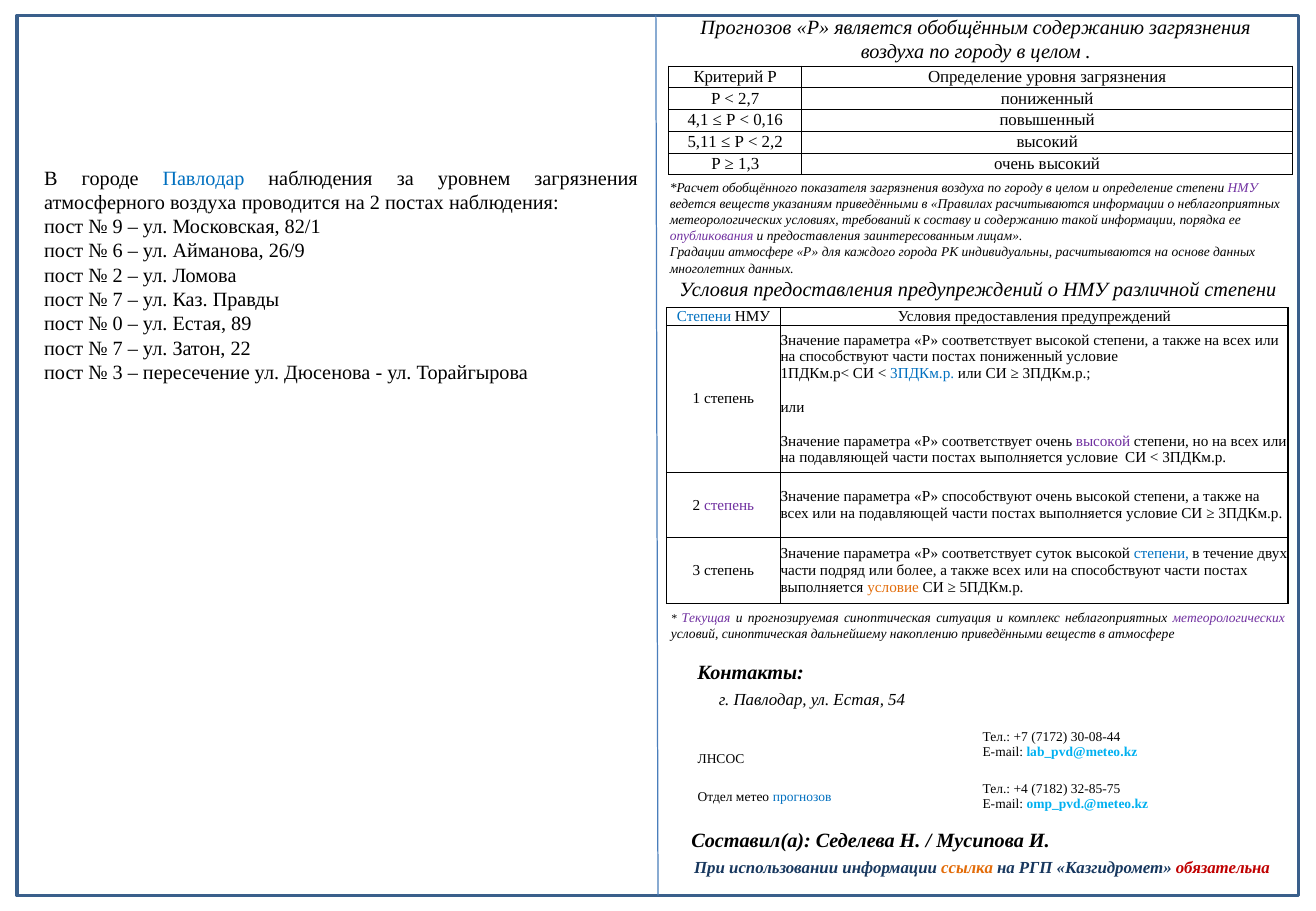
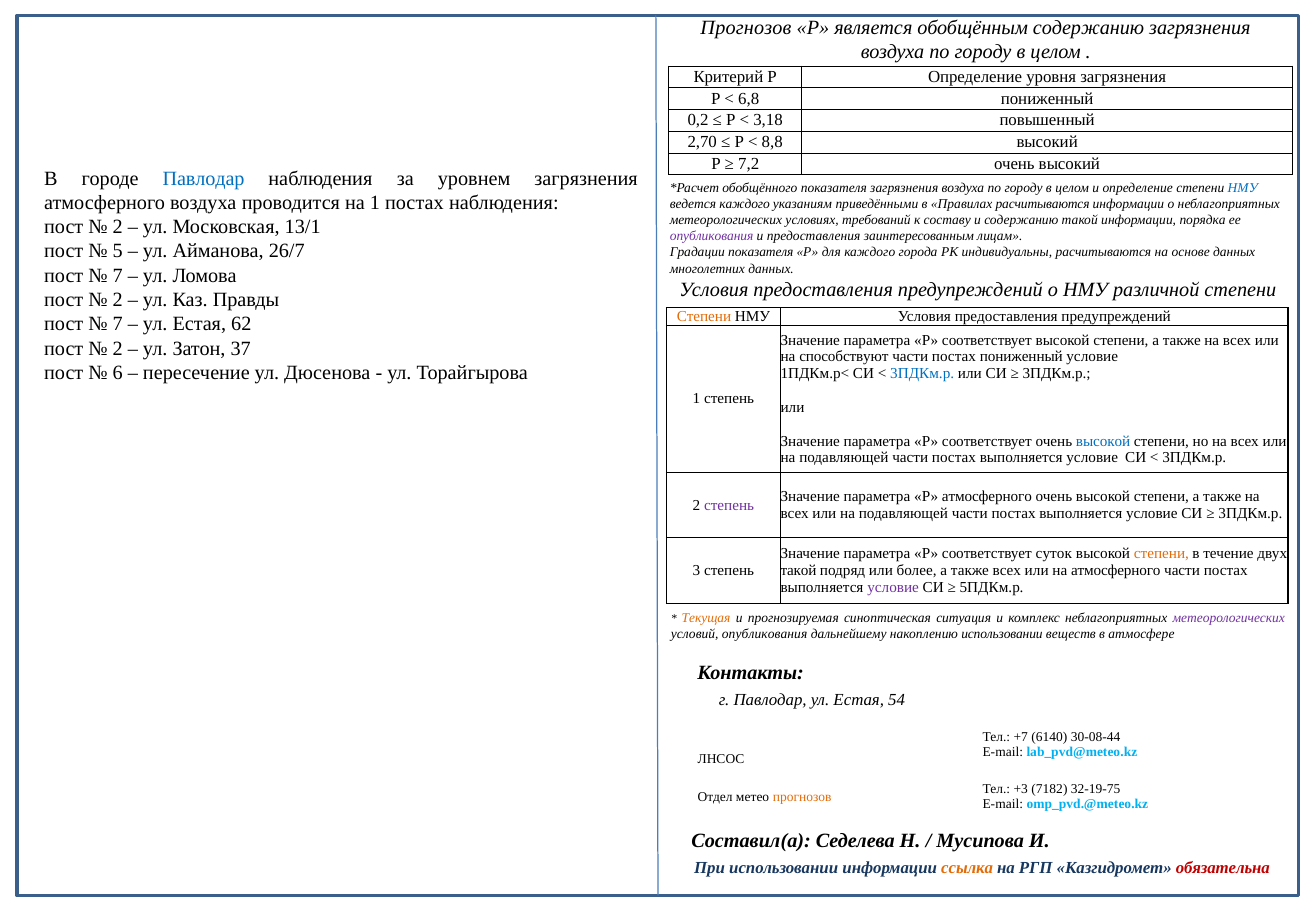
2,7: 2,7 -> 6,8
4,1: 4,1 -> 0,2
0,16: 0,16 -> 3,18
5,11: 5,11 -> 2,70
2,2: 2,2 -> 8,8
1,3: 1,3 -> 7,2
НМУ at (1243, 188) colour: purple -> blue
на 2: 2 -> 1
ведется веществ: веществ -> каждого
9 at (118, 227): 9 -> 2
82/1: 82/1 -> 13/1
6: 6 -> 5
26/9: 26/9 -> 26/7
Градации атмосфере: атмосфере -> показателя
2 at (118, 276): 2 -> 7
7 at (118, 300): 7 -> 2
Степени at (704, 317) colour: blue -> orange
0 at (118, 324): 0 -> 7
89: 89 -> 62
7 at (118, 349): 7 -> 2
22: 22 -> 37
3 at (118, 373): 3 -> 6
высокой at (1103, 441) colour: purple -> blue
Р способствуют: способствуют -> атмосферного
степени at (1161, 554) colour: blue -> orange
части at (798, 571): части -> такой
способствуют at (1116, 571): способствуют -> атмосферного
условие at (893, 588) colour: orange -> purple
Текущая colour: purple -> orange
условий синоптическая: синоптическая -> опубликования
накоплению приведёнными: приведёнными -> использовании
7172: 7172 -> 6140
+4: +4 -> +3
32-85-75: 32-85-75 -> 32-19-75
прогнозов at (802, 797) colour: blue -> orange
